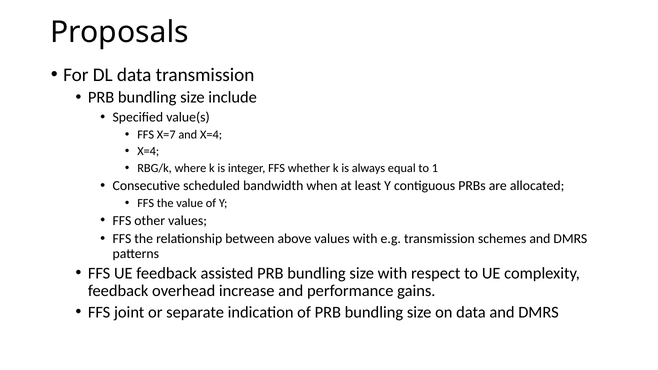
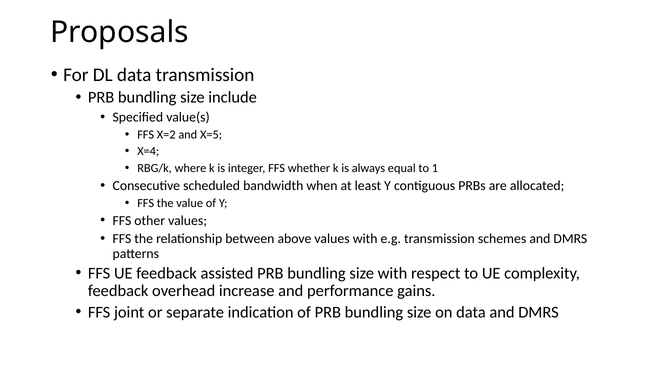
X=7: X=7 -> X=2
and X=4: X=4 -> X=5
